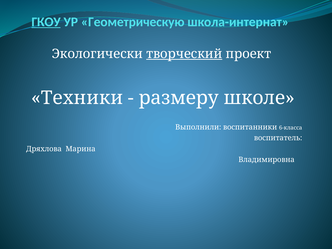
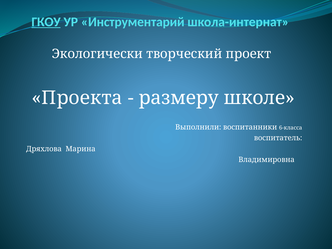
Геометрическую: Геометрическую -> Инструментарий
творческий underline: present -> none
Техники: Техники -> Проекта
